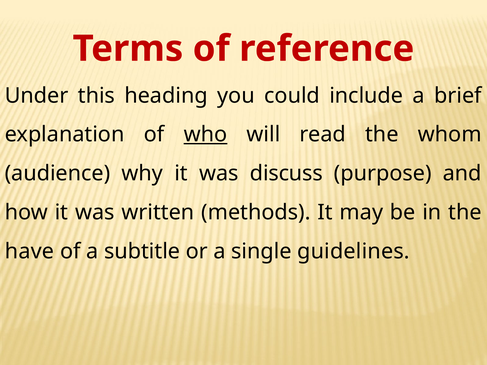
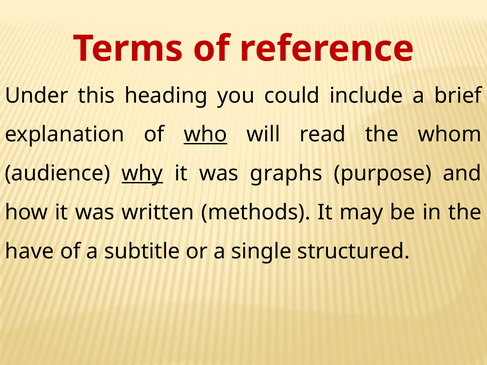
why underline: none -> present
discuss: discuss -> graphs
guidelines: guidelines -> structured
